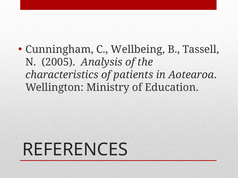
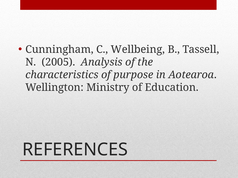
patients: patients -> purpose
